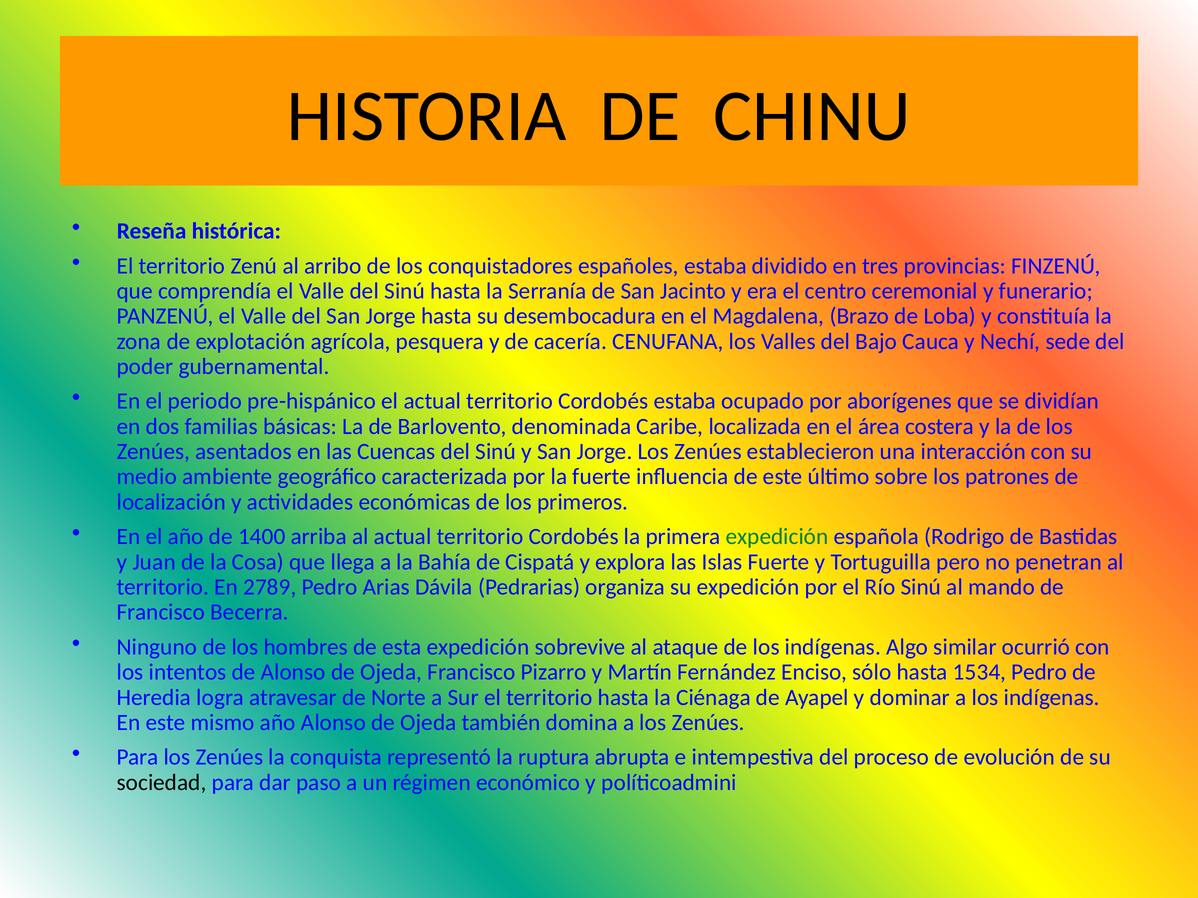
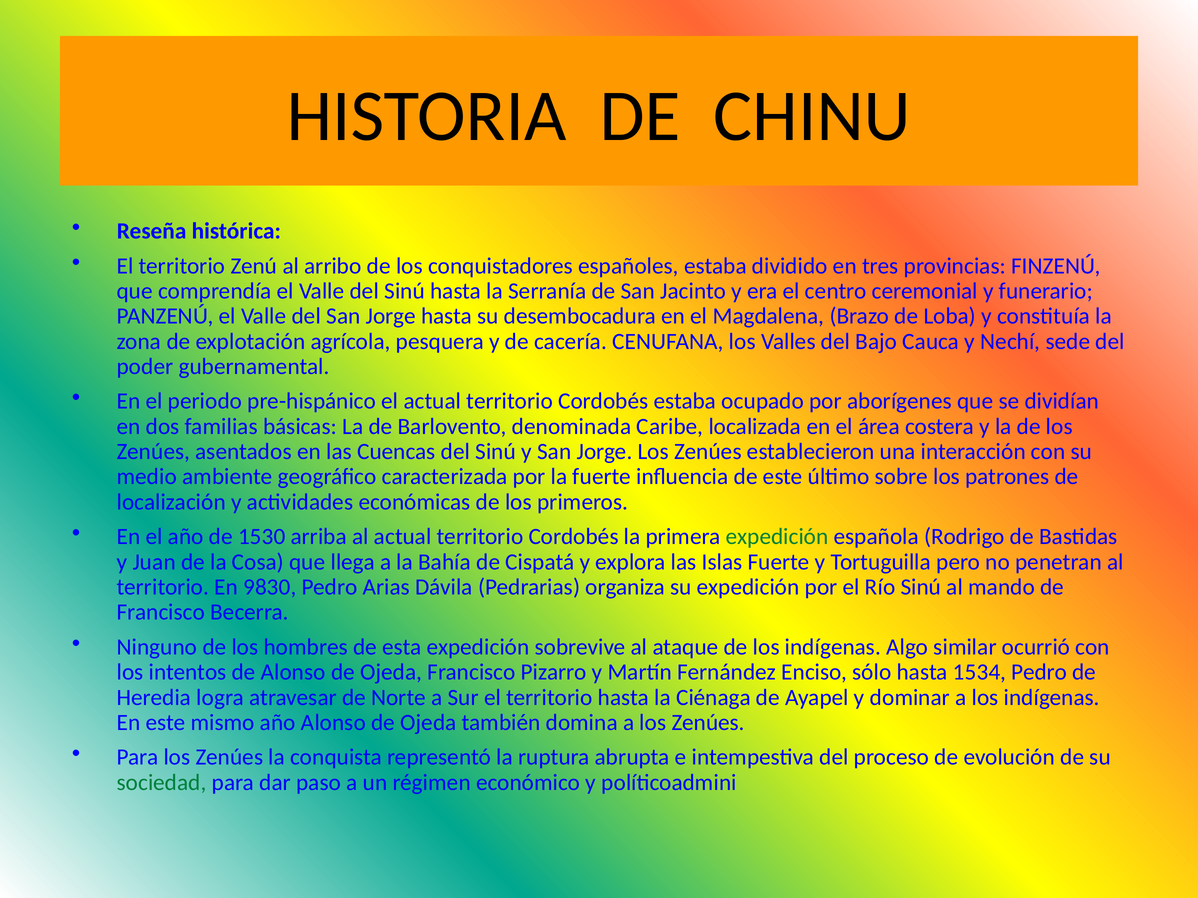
1400: 1400 -> 1530
2789: 2789 -> 9830
sociedad colour: black -> green
